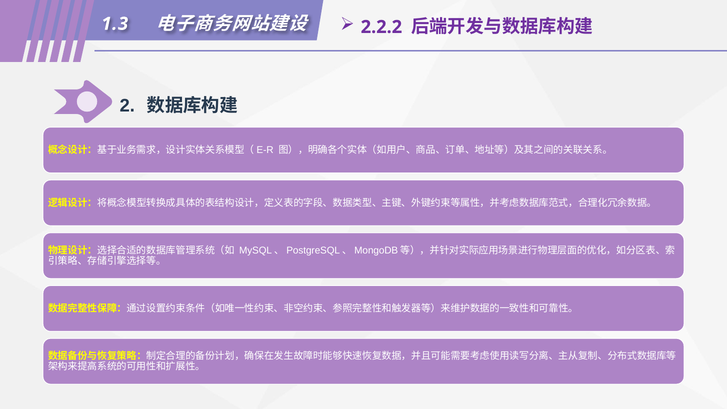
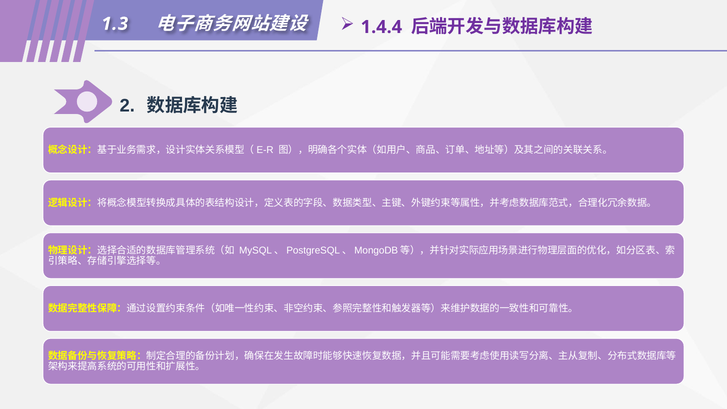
2.2.2: 2.2.2 -> 1.4.4
